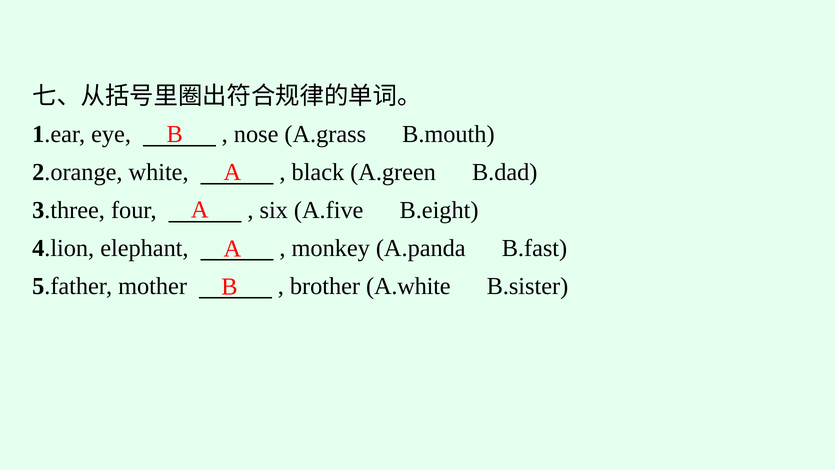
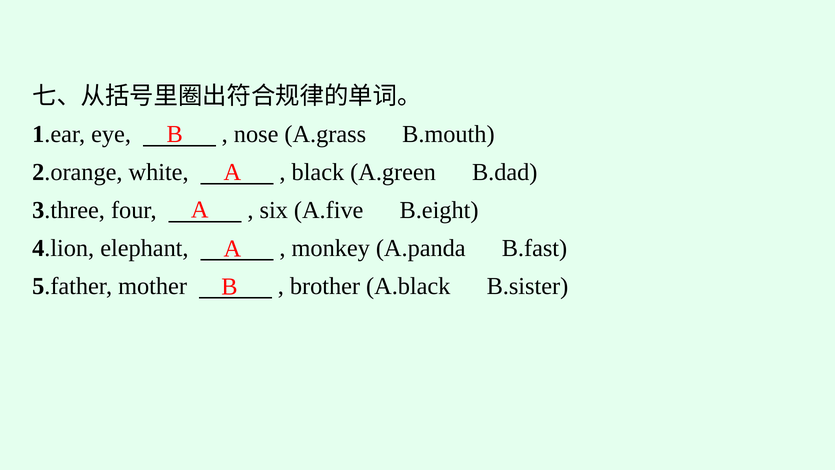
A.white: A.white -> A.black
